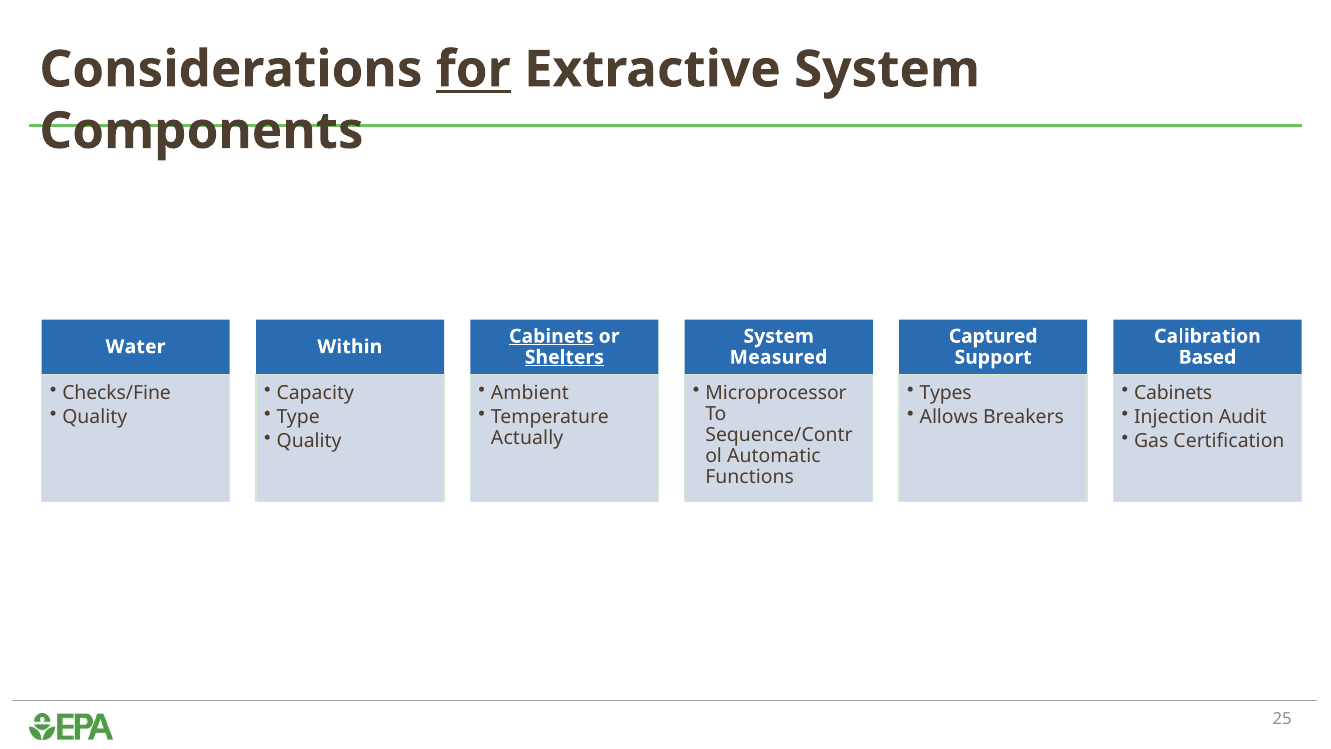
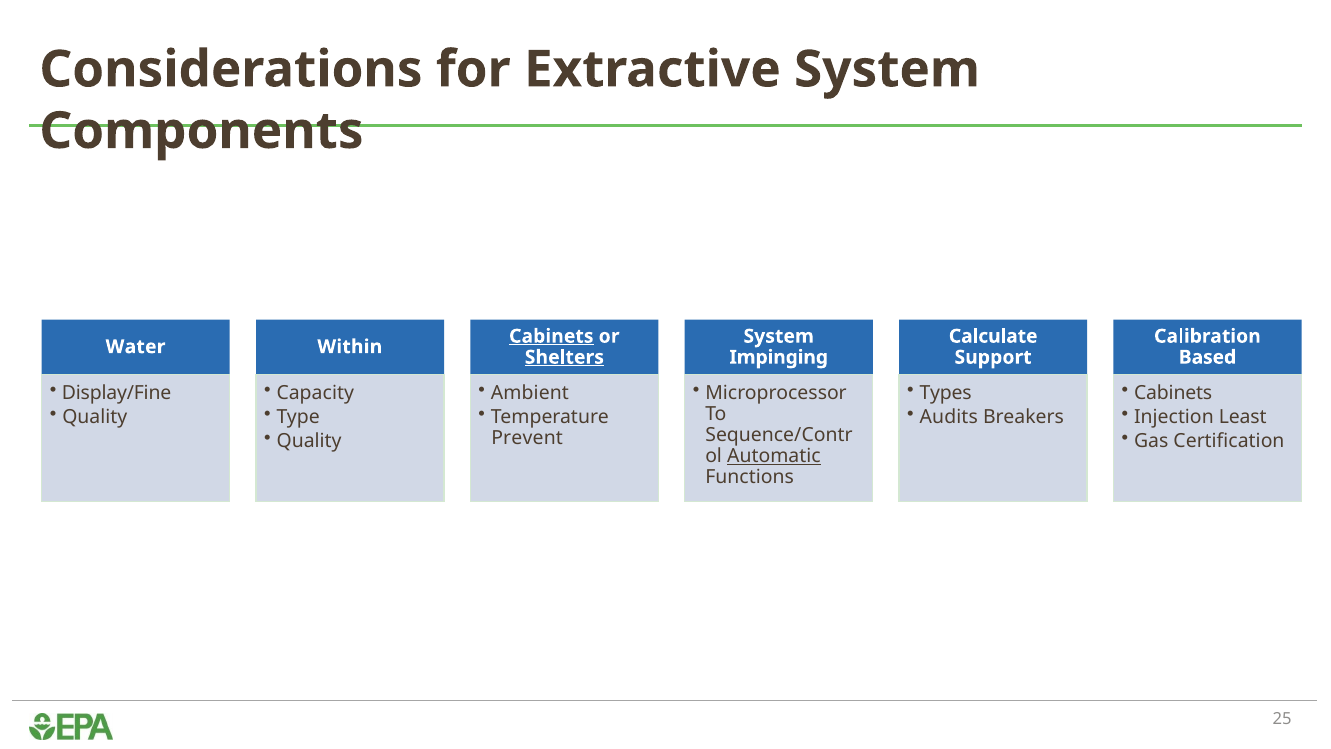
for underline: present -> none
Captured: Captured -> Calculate
Measured: Measured -> Impinging
Checks/Fine: Checks/Fine -> Display/Fine
Allows: Allows -> Audits
Audit: Audit -> Least
Actually: Actually -> Prevent
Automatic underline: none -> present
